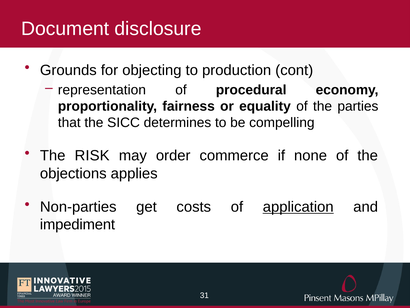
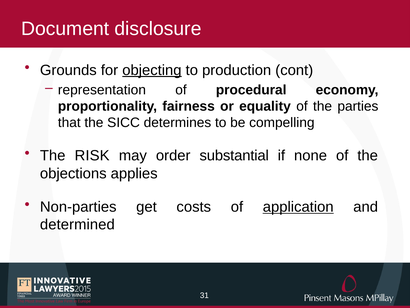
objecting underline: none -> present
commerce: commerce -> substantial
impediment: impediment -> determined
